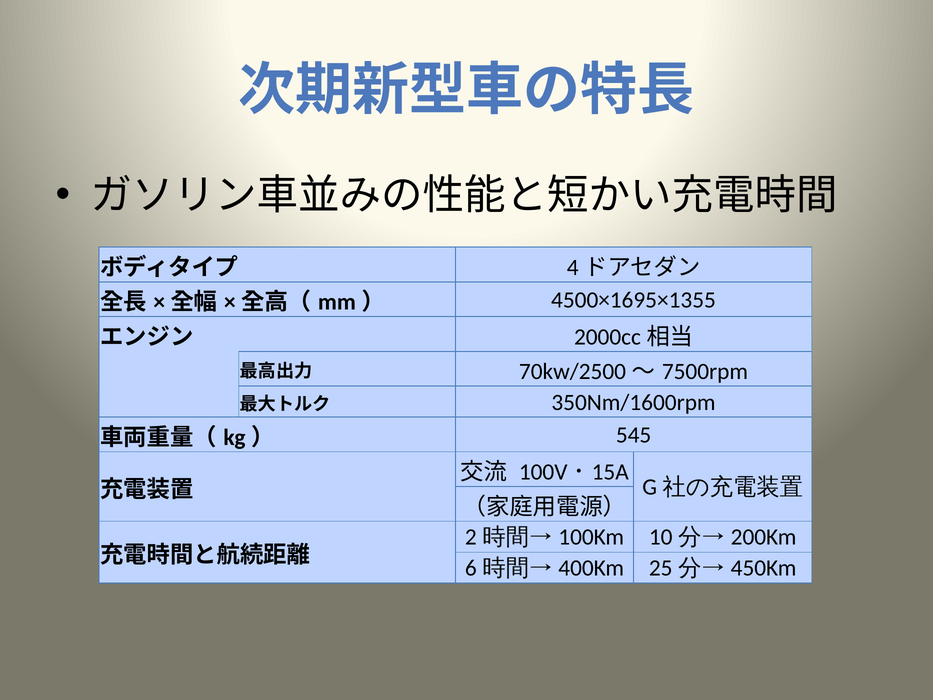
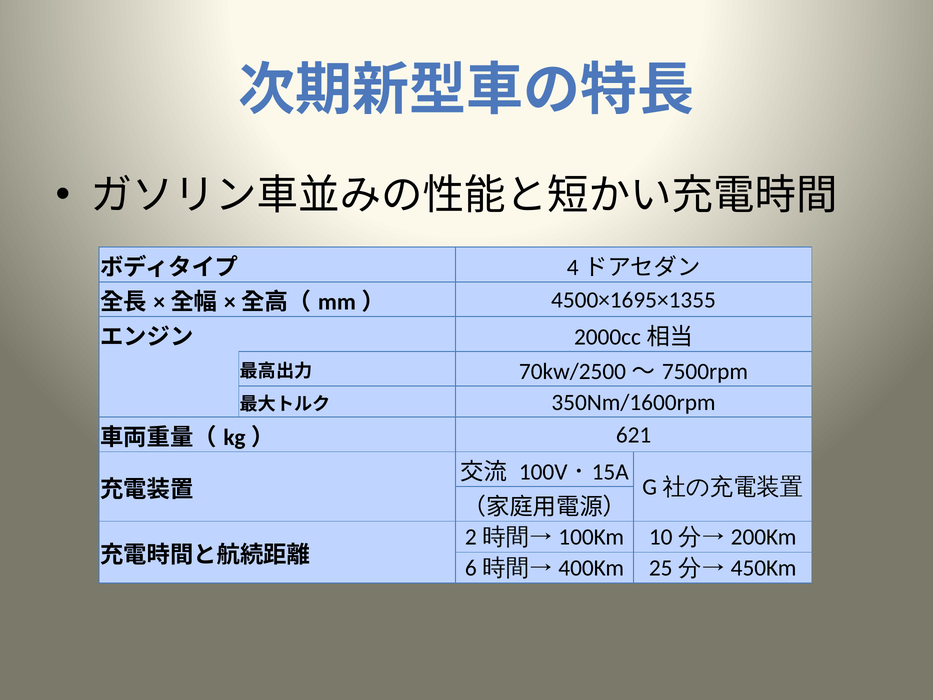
545: 545 -> 621
